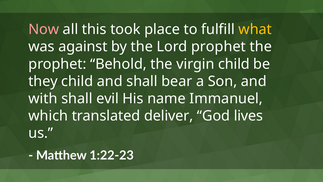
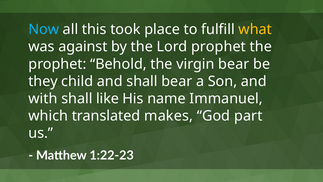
Now colour: pink -> light blue
virgin child: child -> bear
evil: evil -> like
deliver: deliver -> makes
lives: lives -> part
